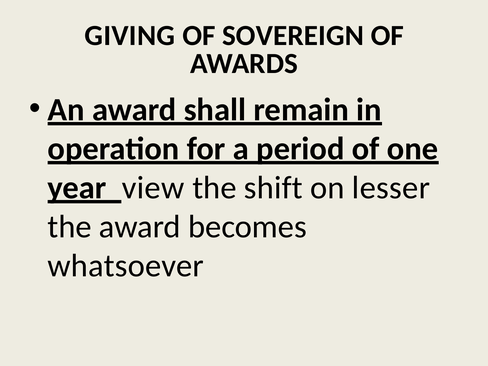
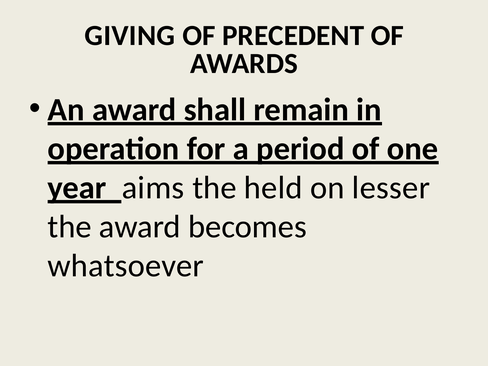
SOVEREIGN: SOVEREIGN -> PRECEDENT
view: view -> aims
shift: shift -> held
